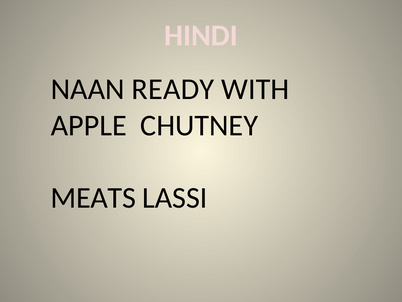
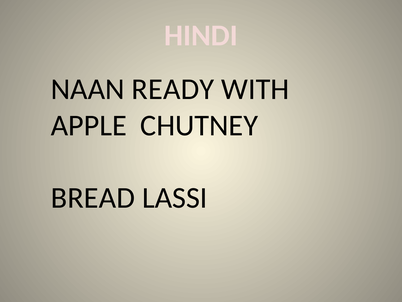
MEATS: MEATS -> BREAD
